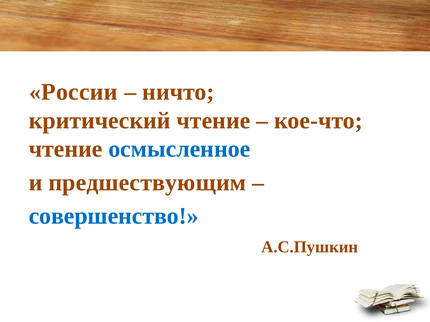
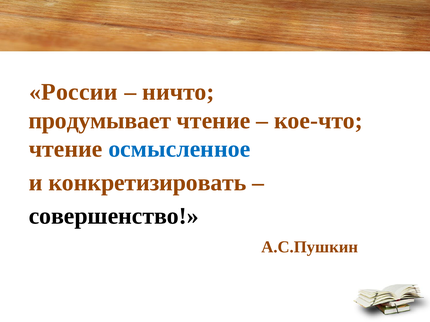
критический: критический -> продумывает
предшествующим: предшествующим -> конкретизировать
совершенство colour: blue -> black
